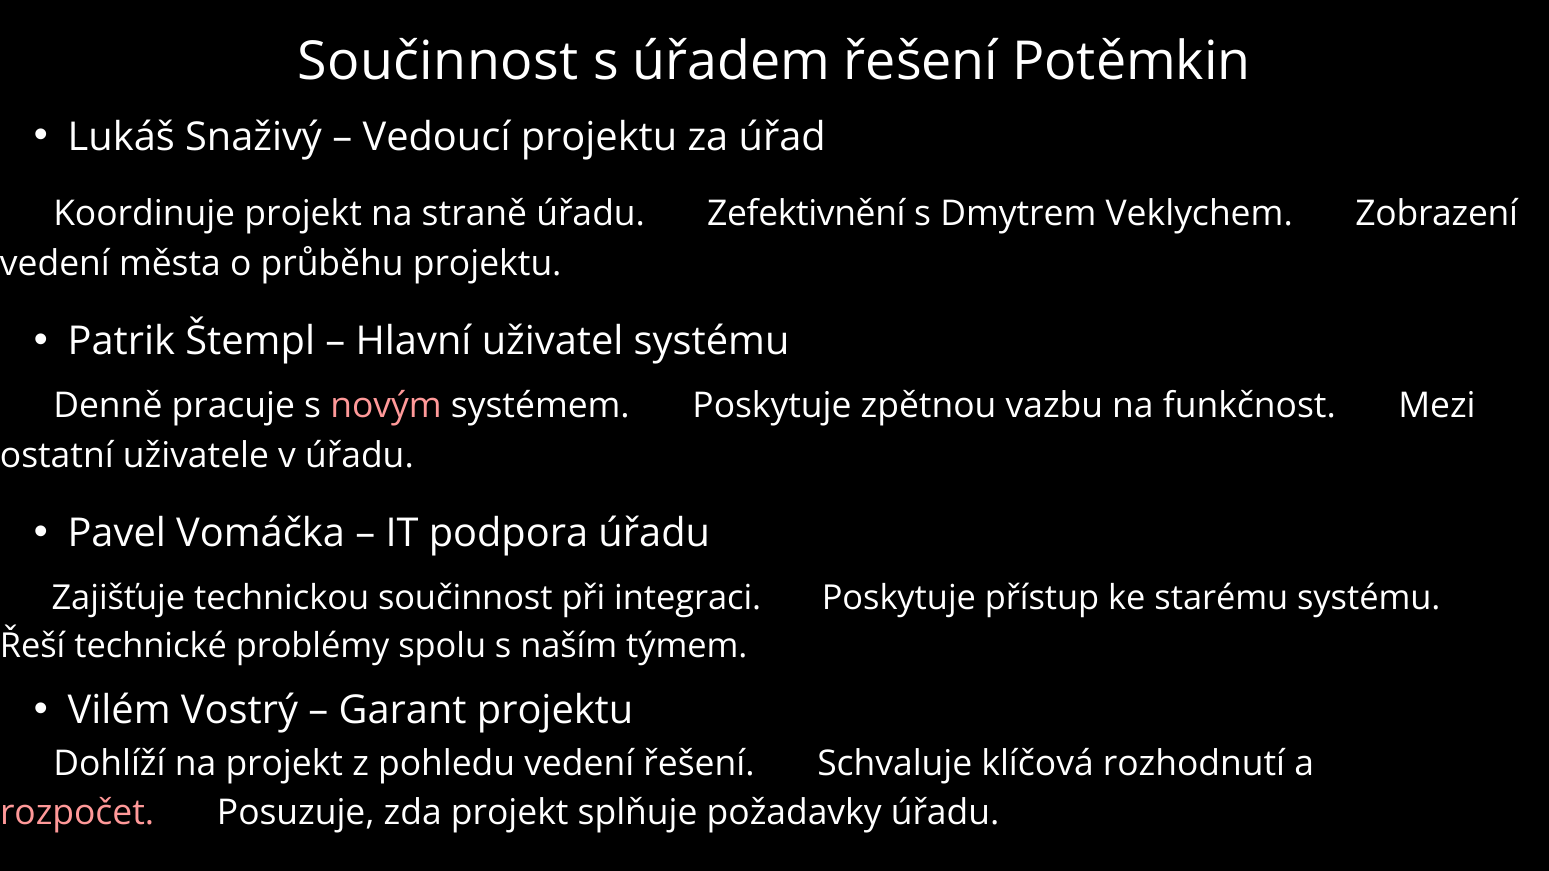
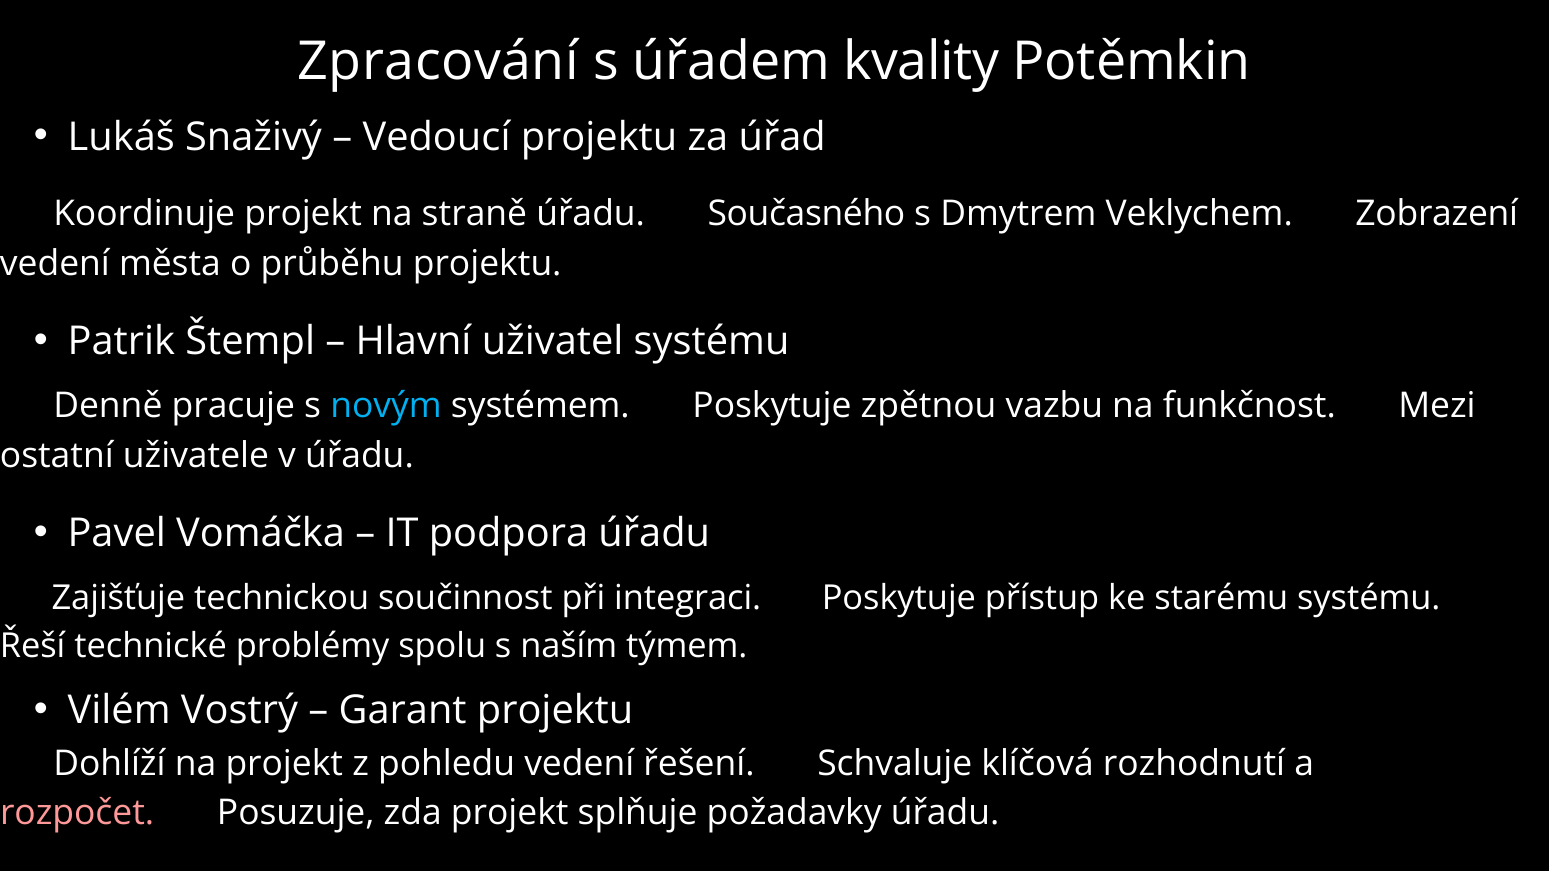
Součinnost at (438, 62): Součinnost -> Zpracování
úřadem řešení: řešení -> kvality
Zefektivnění: Zefektivnění -> Současného
novým colour: pink -> light blue
